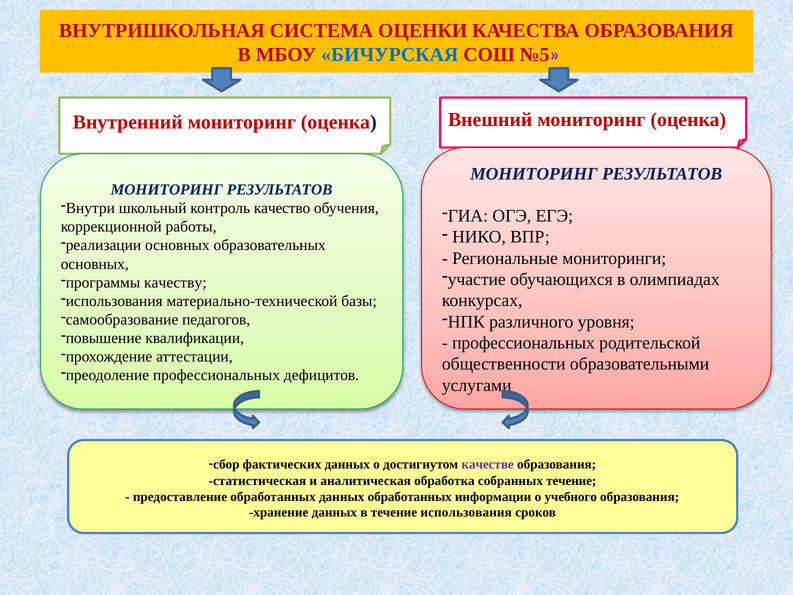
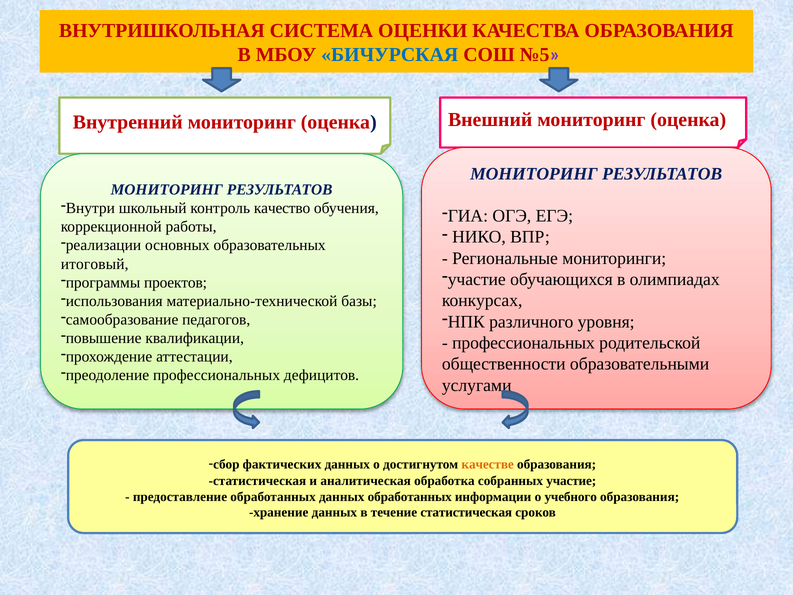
основных at (95, 264): основных -> итоговый
качеству: качеству -> проектов
качестве colour: purple -> orange
собранных течение: течение -> участие
течение использования: использования -> статистическая
